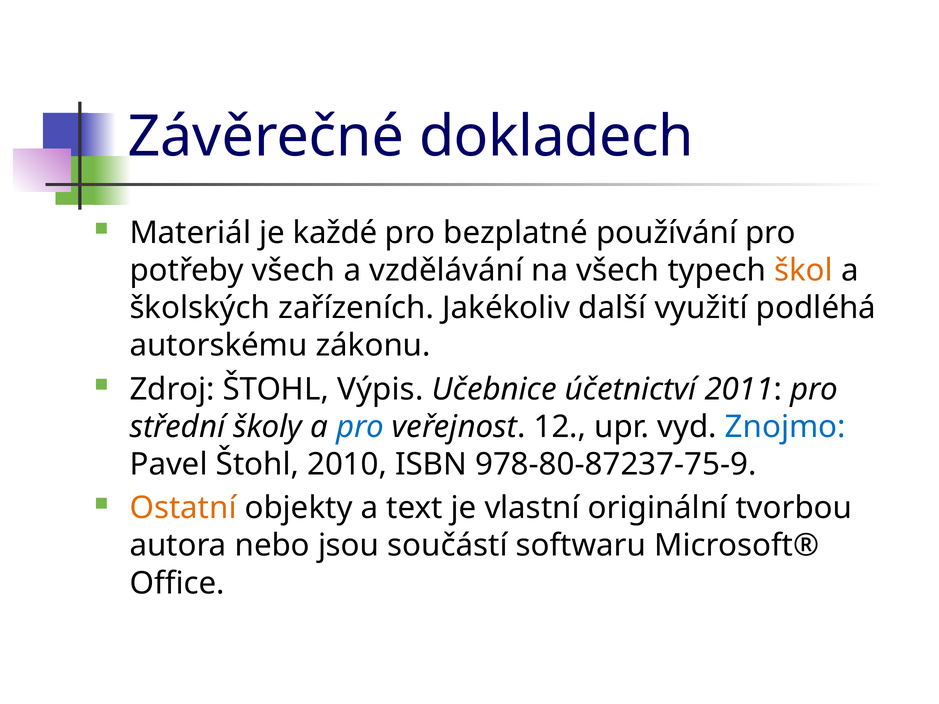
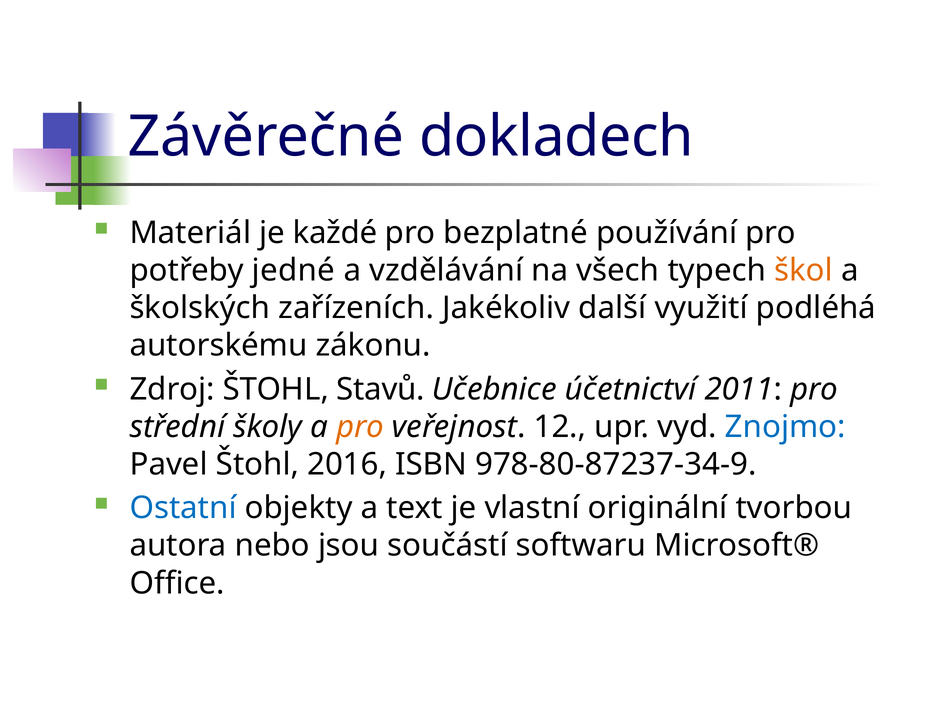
potřeby všech: všech -> jedné
Výpis: Výpis -> Stavů
pro at (360, 427) colour: blue -> orange
2010: 2010 -> 2016
978-80-87237-75-9: 978-80-87237-75-9 -> 978-80-87237-34-9
Ostatní colour: orange -> blue
